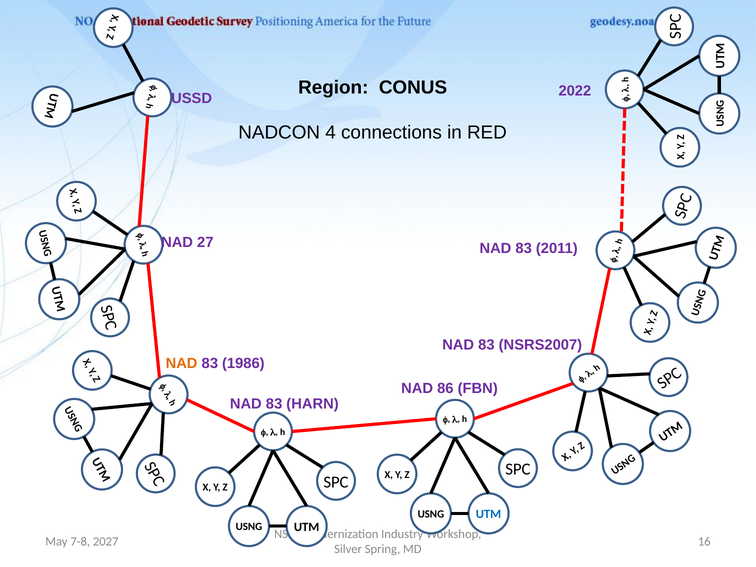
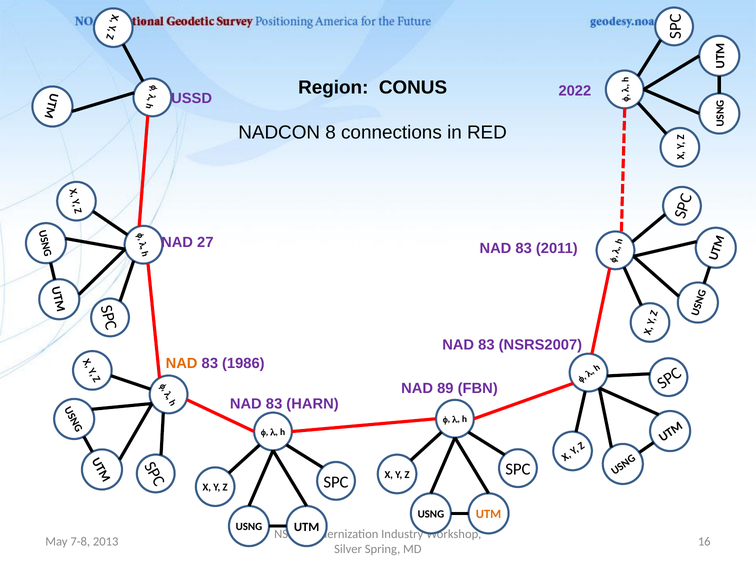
4: 4 -> 8
86: 86 -> 89
UTM at (489, 514) colour: blue -> orange
2027: 2027 -> 2013
